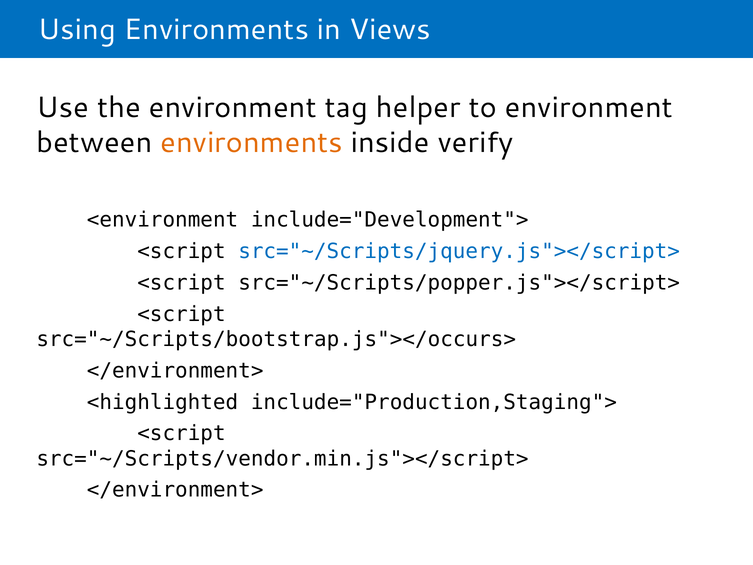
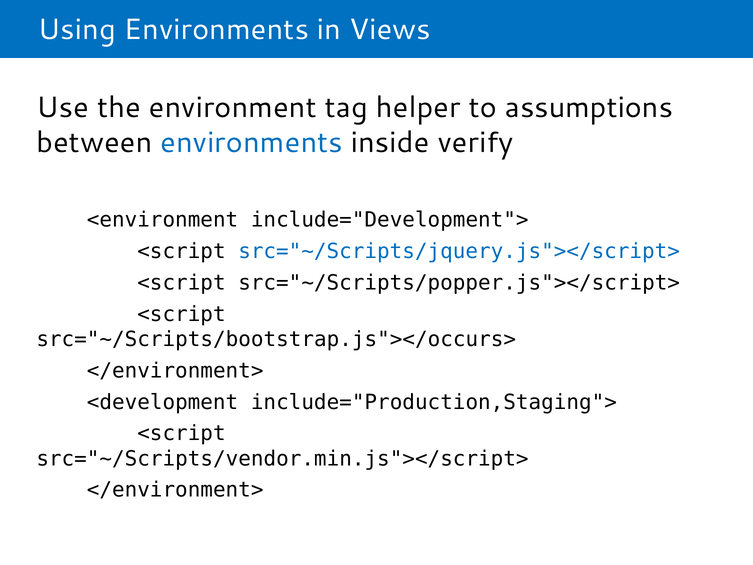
to environment: environment -> assumptions
environments at (252, 143) colour: orange -> blue
<highlighted: <highlighted -> <development
